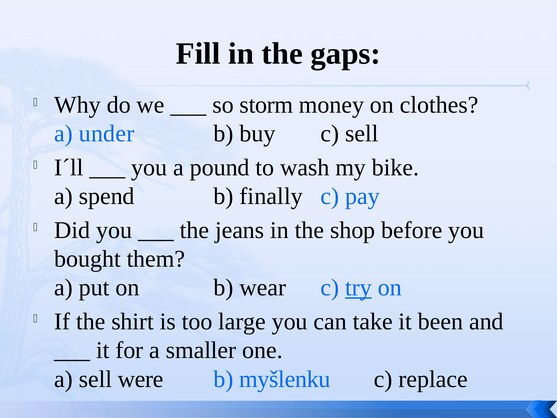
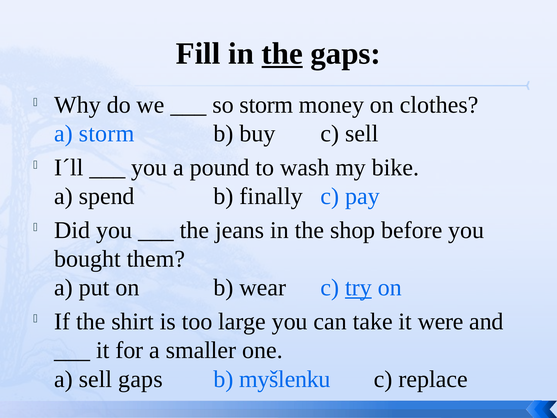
the at (282, 54) underline: none -> present
a under: under -> storm
been: been -> were
sell were: were -> gaps
